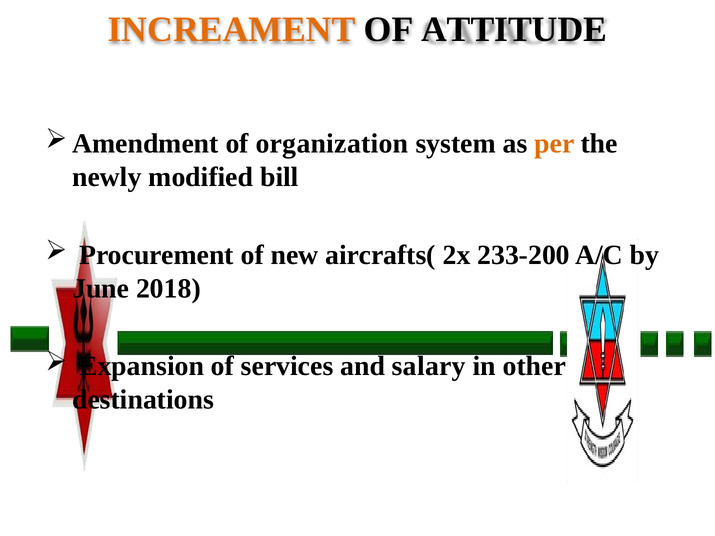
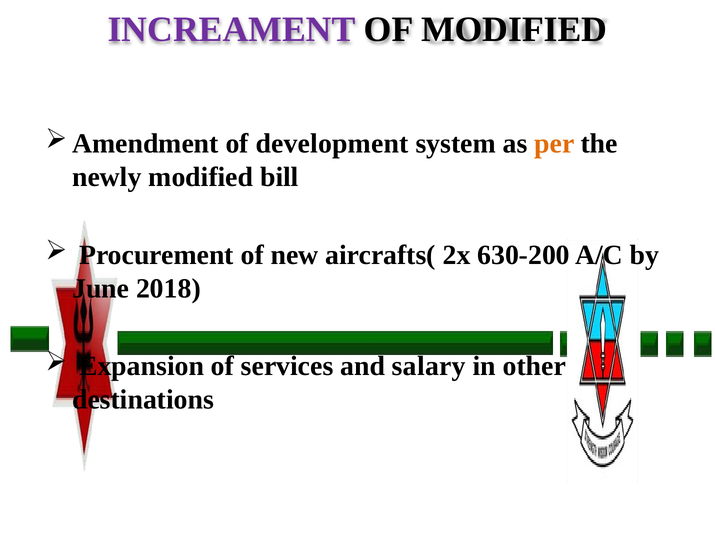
INCREAMENT colour: orange -> purple
OF ATTITUDE: ATTITUDE -> MODIFIED
organization: organization -> development
233-200: 233-200 -> 630-200
